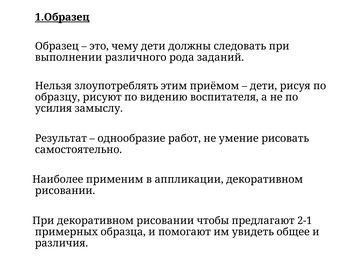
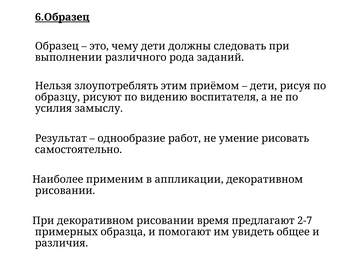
1.Образец: 1.Образец -> 6.Образец
чтобы: чтобы -> время
2-1: 2-1 -> 2-7
